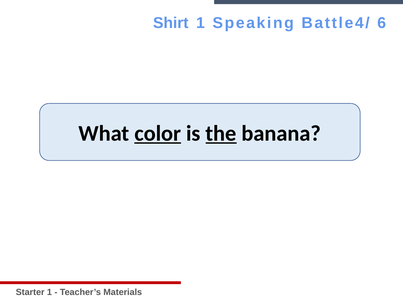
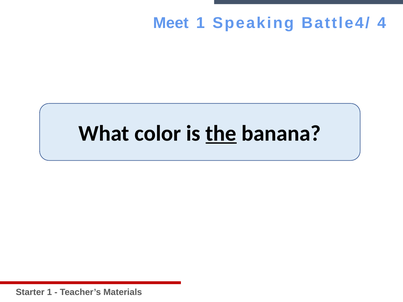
Shirt: Shirt -> Meet
6: 6 -> 4
color underline: present -> none
